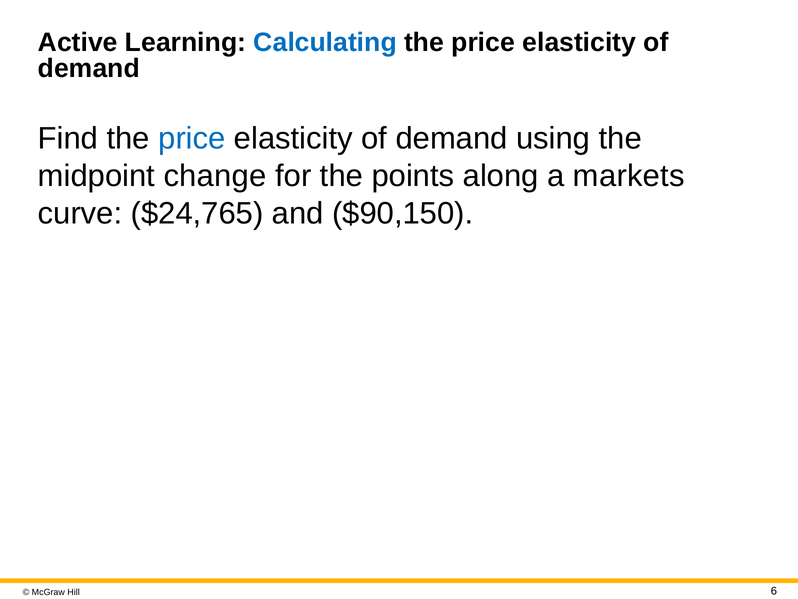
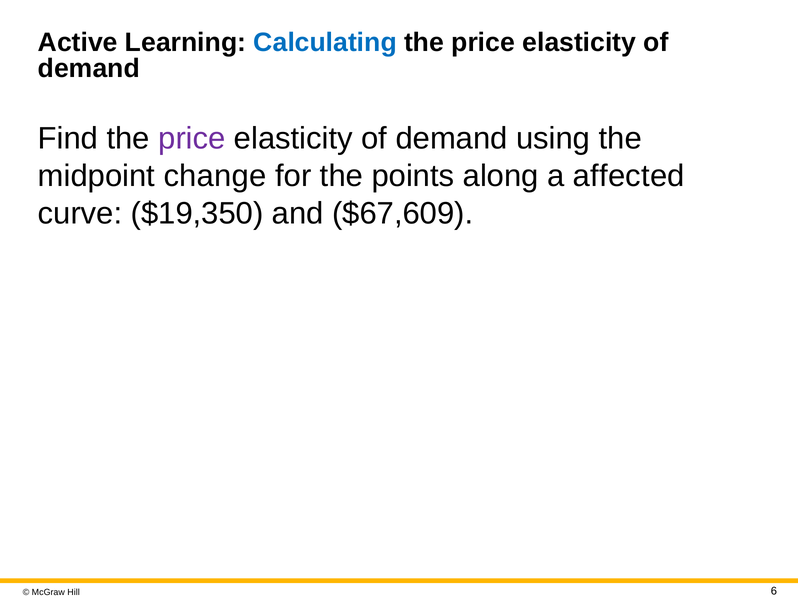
price at (192, 139) colour: blue -> purple
markets: markets -> affected
$24,765: $24,765 -> $19,350
$90,150: $90,150 -> $67,609
